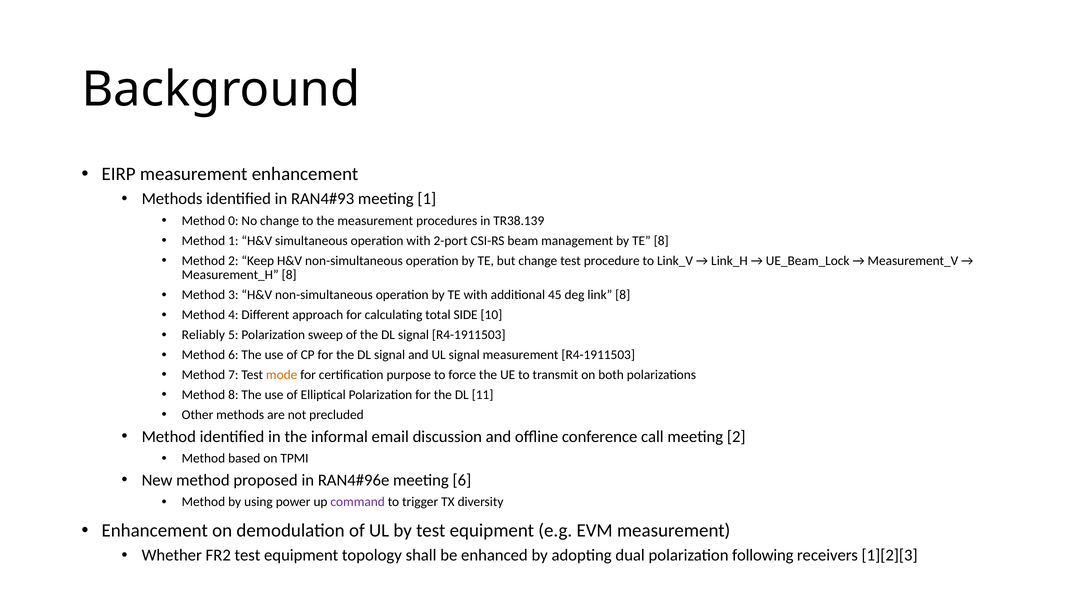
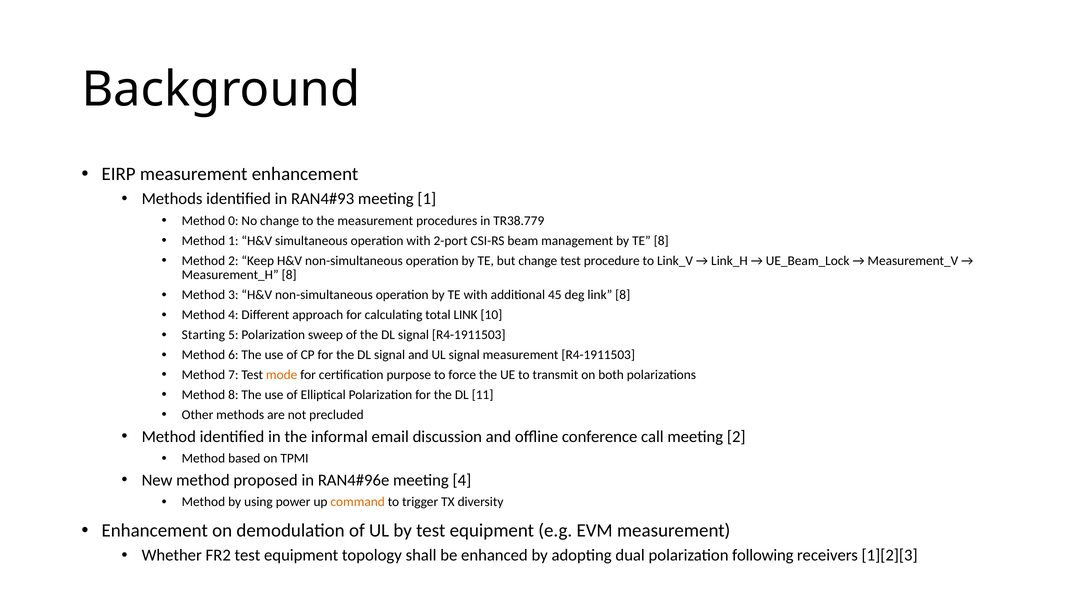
TR38.139: TR38.139 -> TR38.779
total SIDE: SIDE -> LINK
Reliably: Reliably -> Starting
meeting 6: 6 -> 4
command colour: purple -> orange
